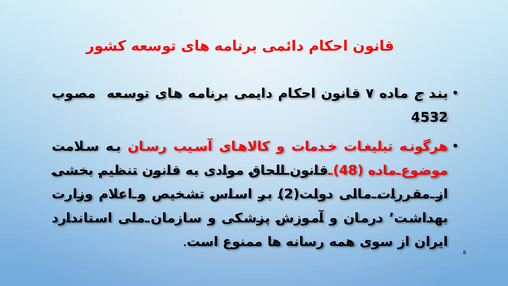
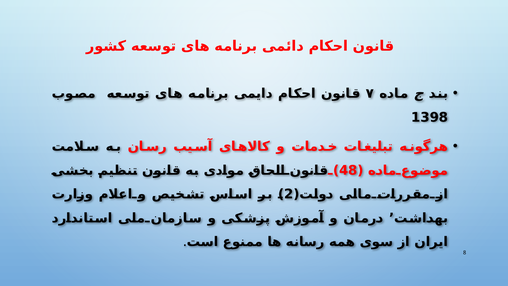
4532: 4532 -> 1398
